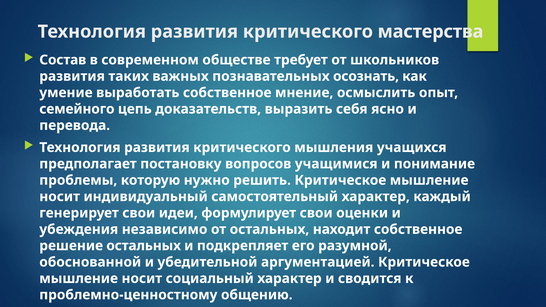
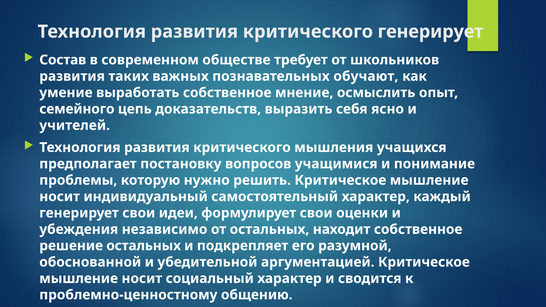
критического мастерства: мастерства -> генерирует
осознать: осознать -> обучают
перевода: перевода -> учителей
